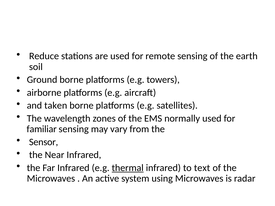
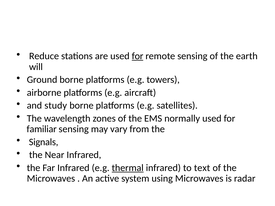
for at (138, 56) underline: none -> present
soil: soil -> will
taken: taken -> study
Sensor: Sensor -> Signals
